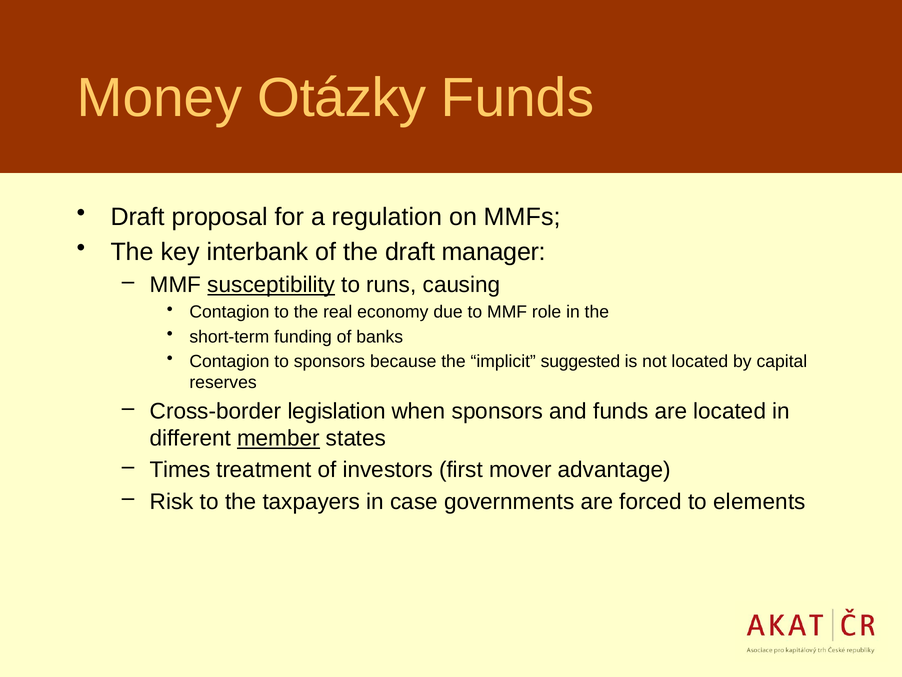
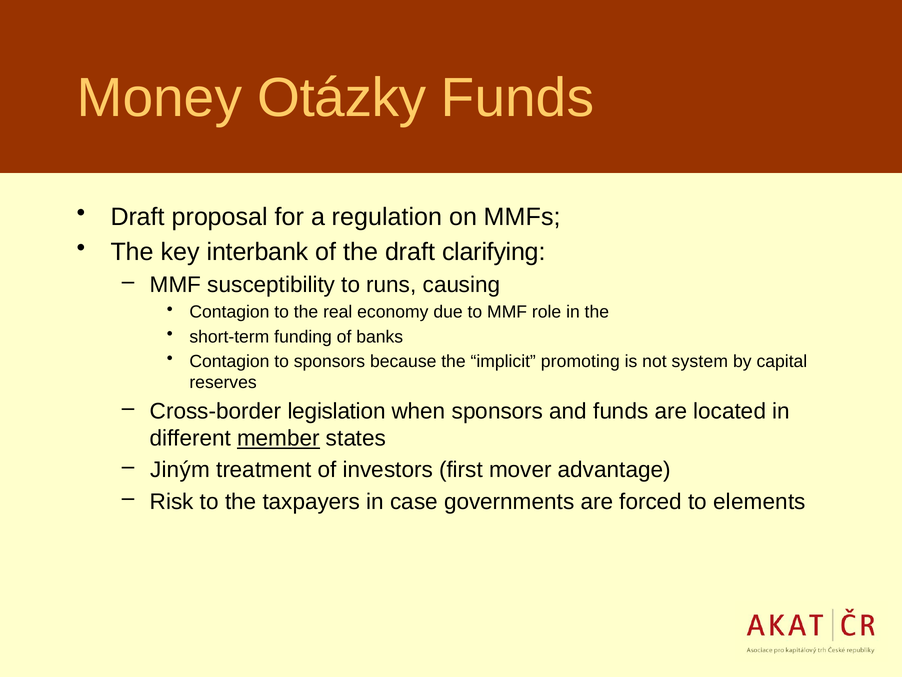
manager: manager -> clarifying
susceptibility underline: present -> none
suggested: suggested -> promoting
not located: located -> system
Times: Times -> Jiným
